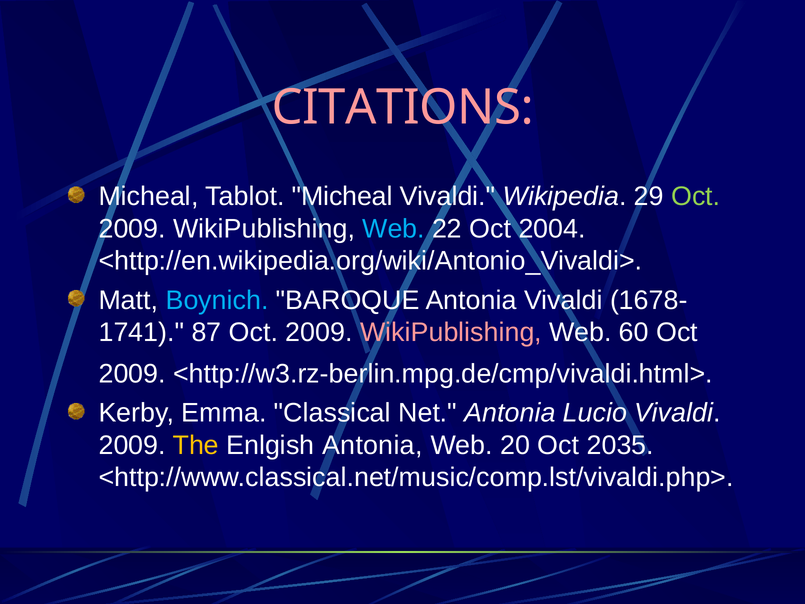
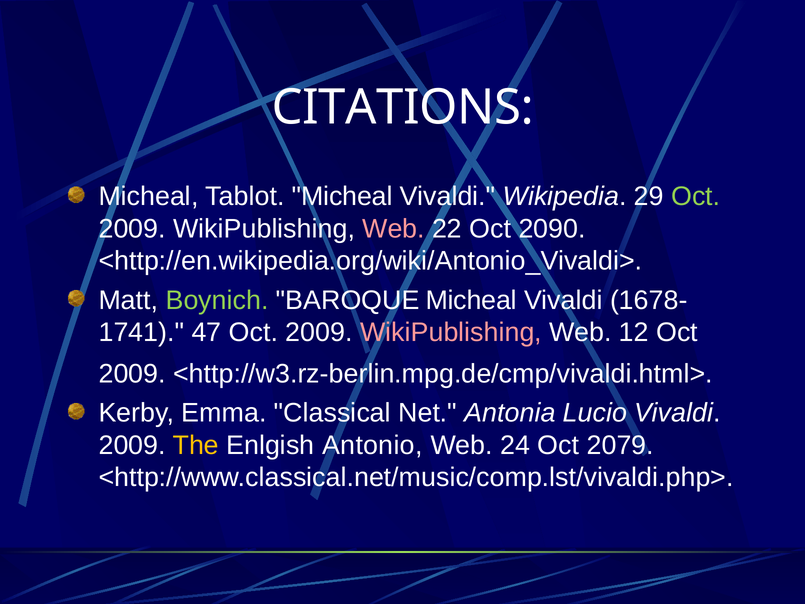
CITATIONS colour: pink -> white
Web at (394, 229) colour: light blue -> pink
2004: 2004 -> 2090
Boynich colour: light blue -> light green
BAROQUE Antonia: Antonia -> Micheal
87: 87 -> 47
60: 60 -> 12
Enlgish Antonia: Antonia -> Antonio
20: 20 -> 24
2035: 2035 -> 2079
